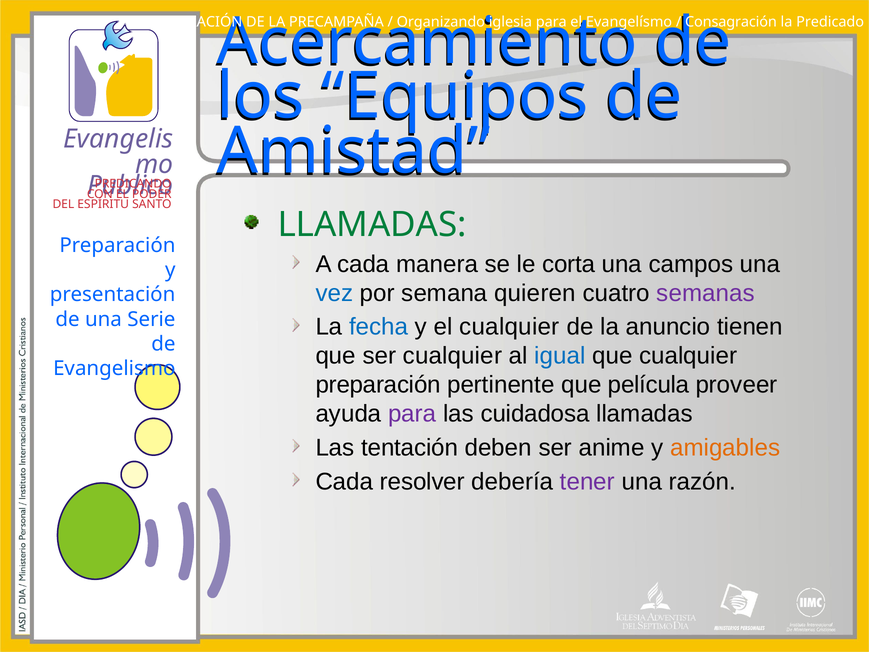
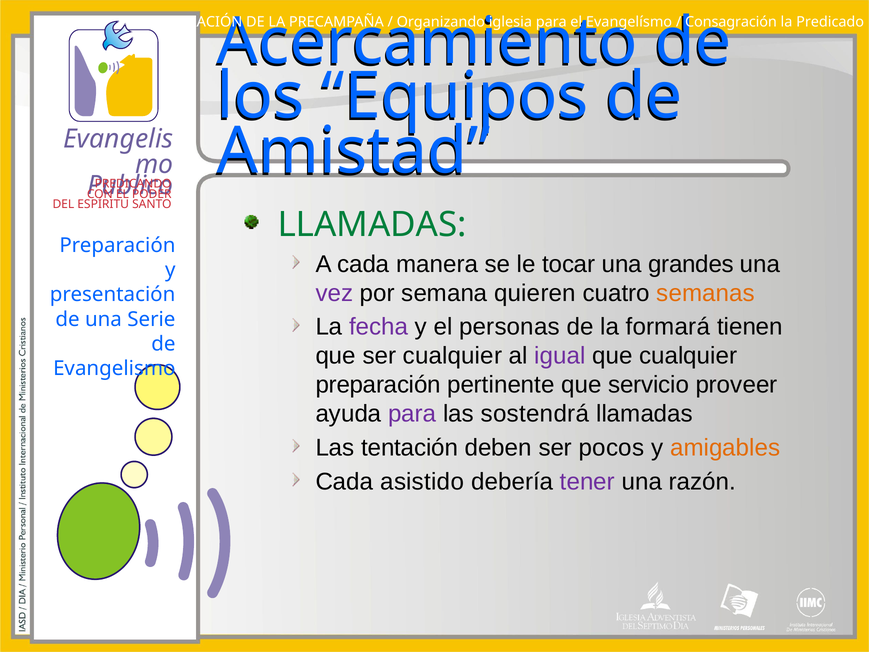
corta: corta -> tocar
campos: campos -> grandes
vez colour: blue -> purple
semanas colour: purple -> orange
fecha colour: blue -> purple
el cualquier: cualquier -> personas
anuncio: anuncio -> formará
igual colour: blue -> purple
película: película -> servicio
cuidadosa: cuidadosa -> sostendrá
anime: anime -> pocos
resolver: resolver -> asistido
